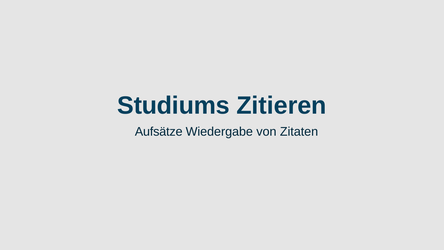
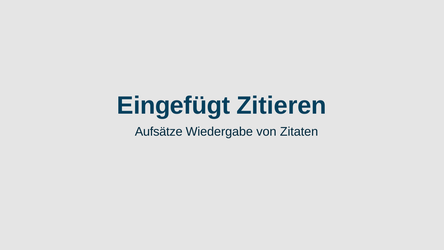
Studiums: Studiums -> Eingefügt
